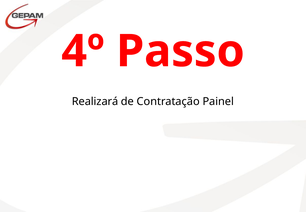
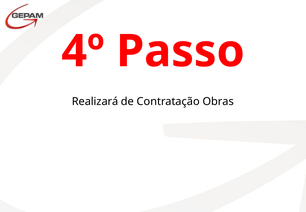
Painel: Painel -> Obras
